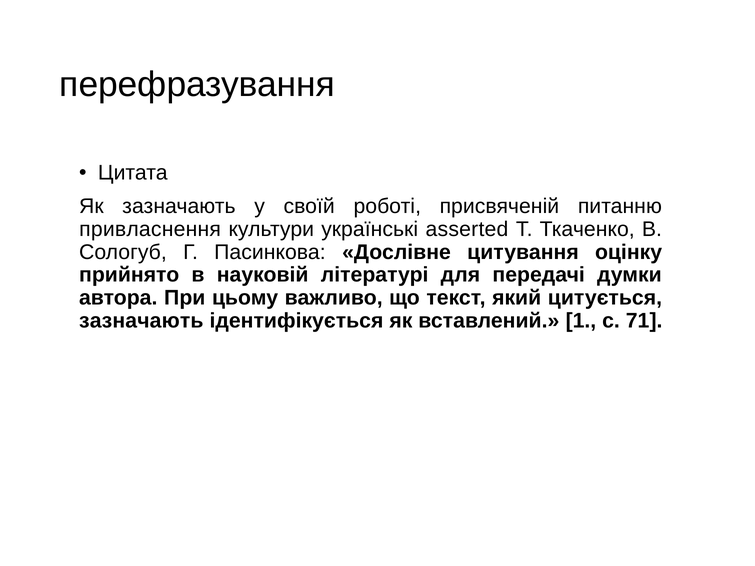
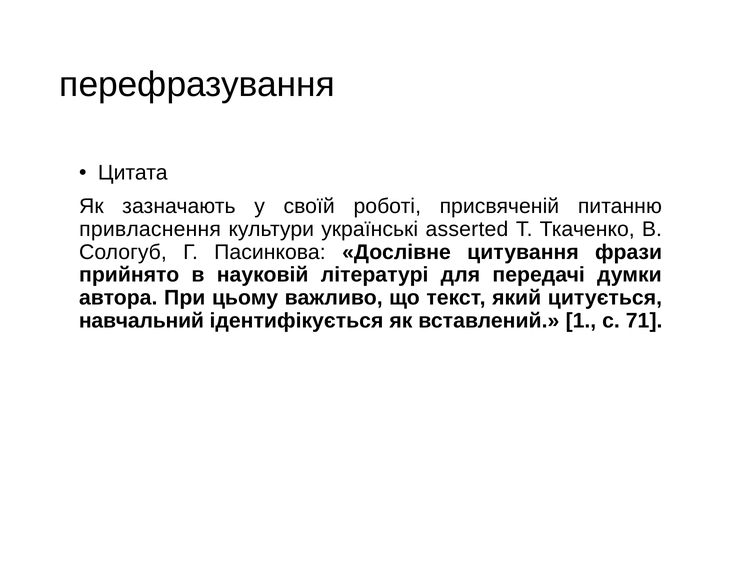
оцінку: оцінку -> фрази
зазначають at (141, 321): зазначають -> навчальний
